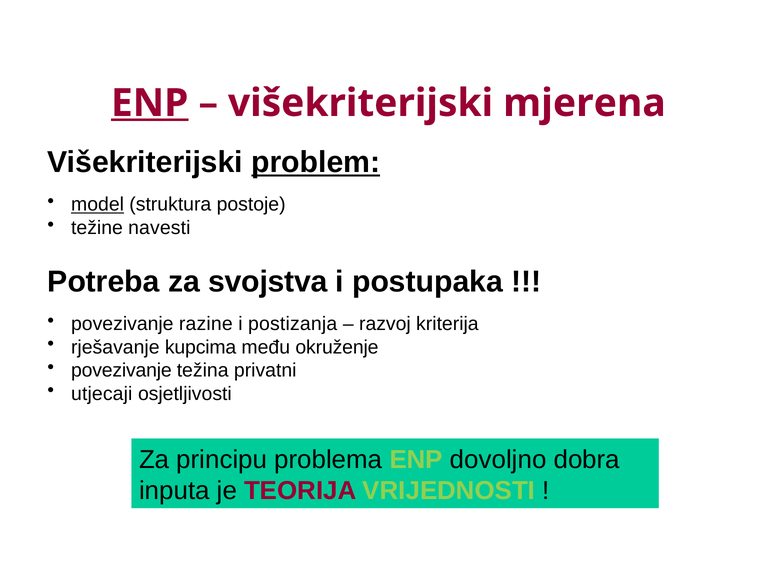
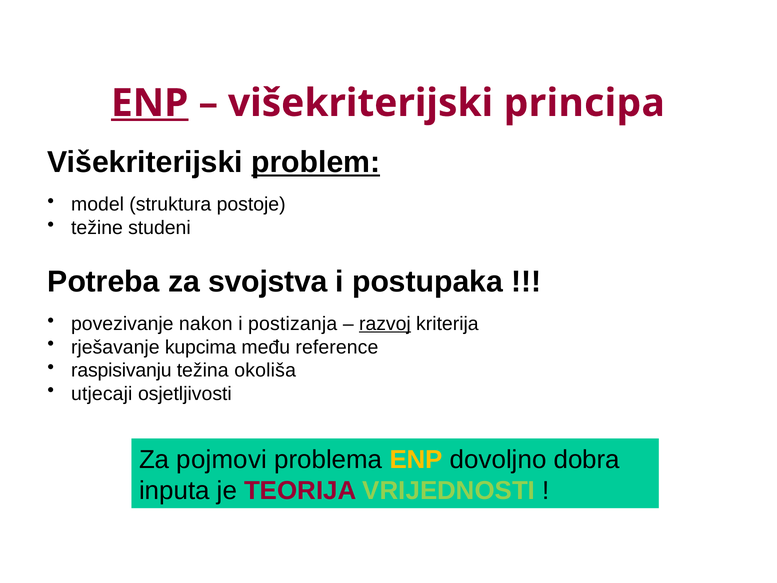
mjerena: mjerena -> principa
model underline: present -> none
navesti: navesti -> studeni
razine: razine -> nakon
razvoj underline: none -> present
okruženje: okruženje -> reference
povezivanje at (121, 370): povezivanje -> raspisivanju
privatni: privatni -> okoliša
principu: principu -> pojmovi
ENP at (416, 459) colour: light green -> yellow
